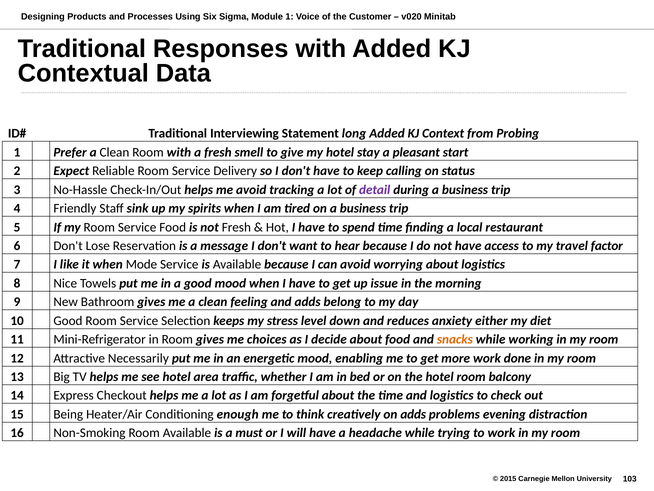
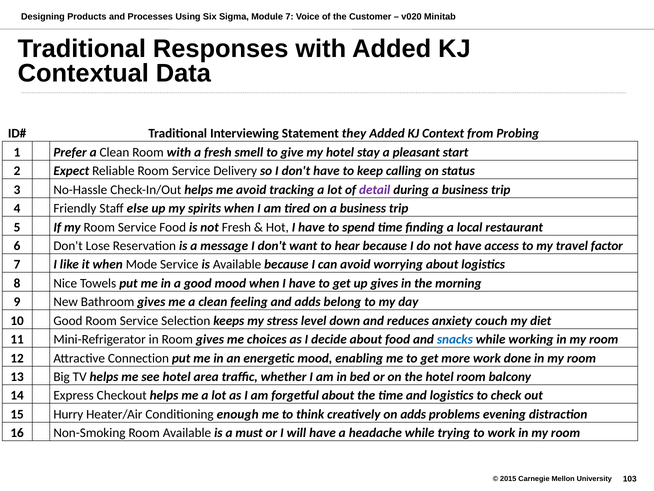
1 at (290, 17): 1 -> 7
long: long -> they
sink: sink -> else
up issue: issue -> gives
either: either -> couch
snacks colour: orange -> blue
Necessarily: Necessarily -> Connection
Being: Being -> Hurry
